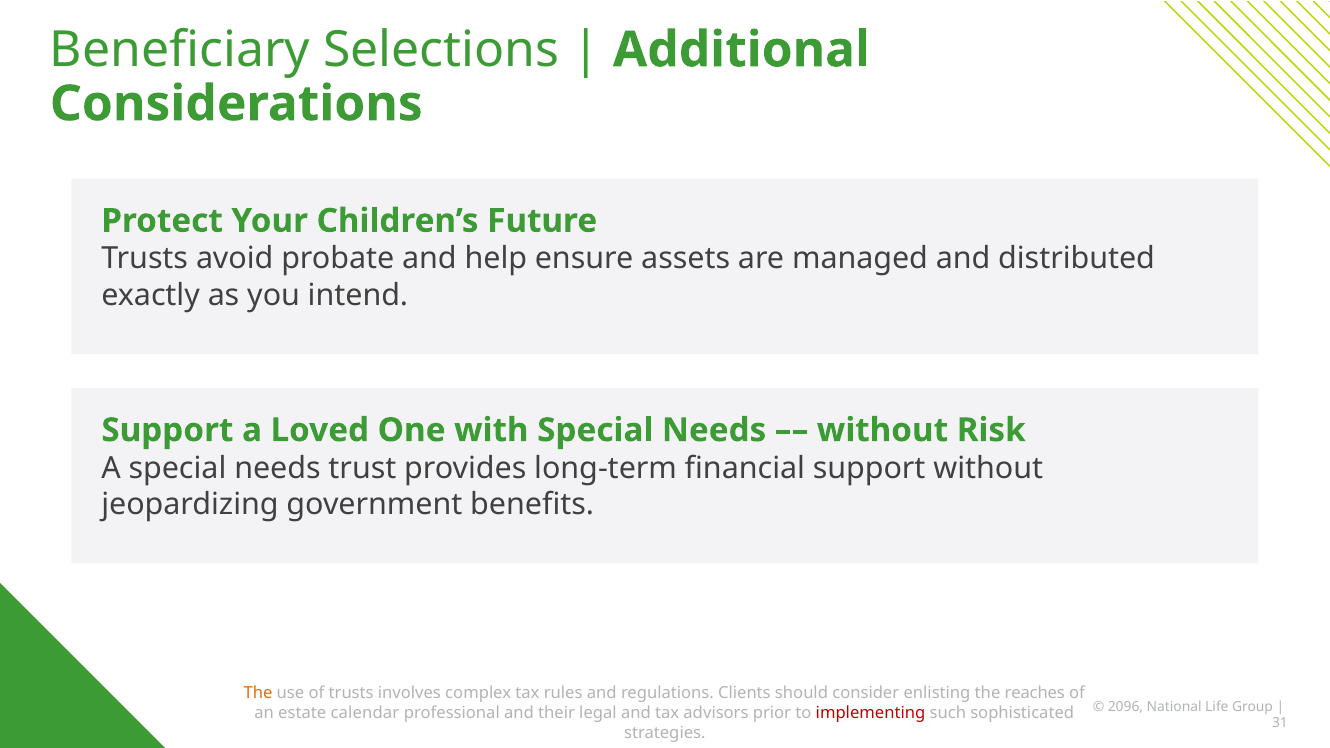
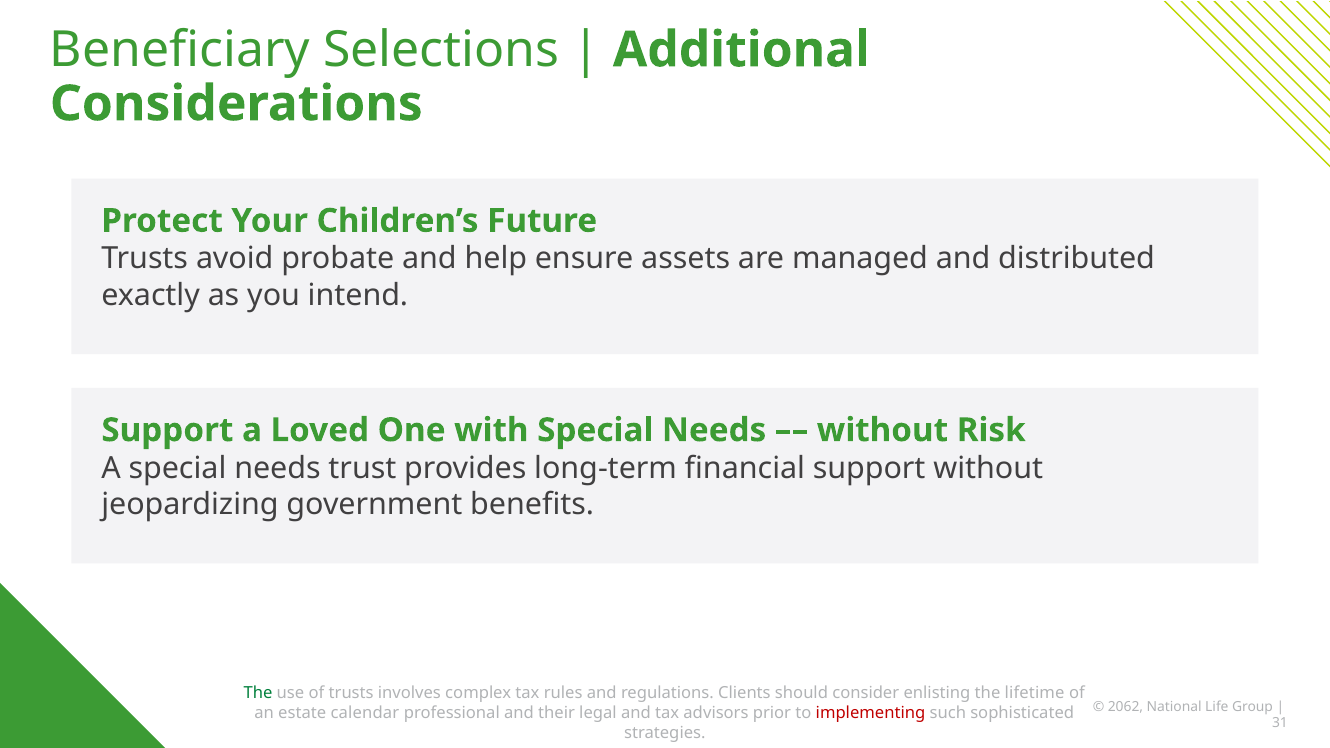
The at (258, 693) colour: orange -> green
reaches: reaches -> lifetime
2096: 2096 -> 2062
